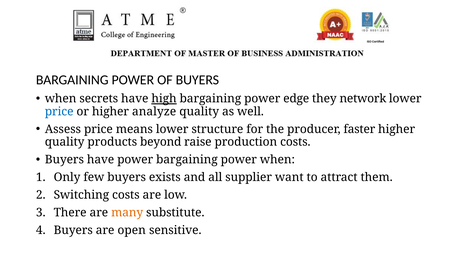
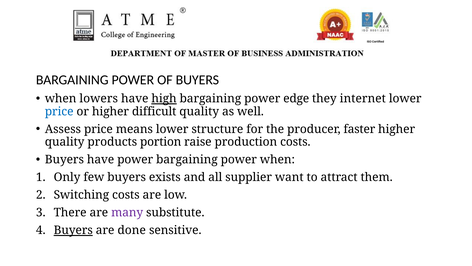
secrets: secrets -> lowers
network: network -> internet
analyze: analyze -> difficult
beyond: beyond -> portion
many colour: orange -> purple
Buyers at (73, 230) underline: none -> present
open: open -> done
